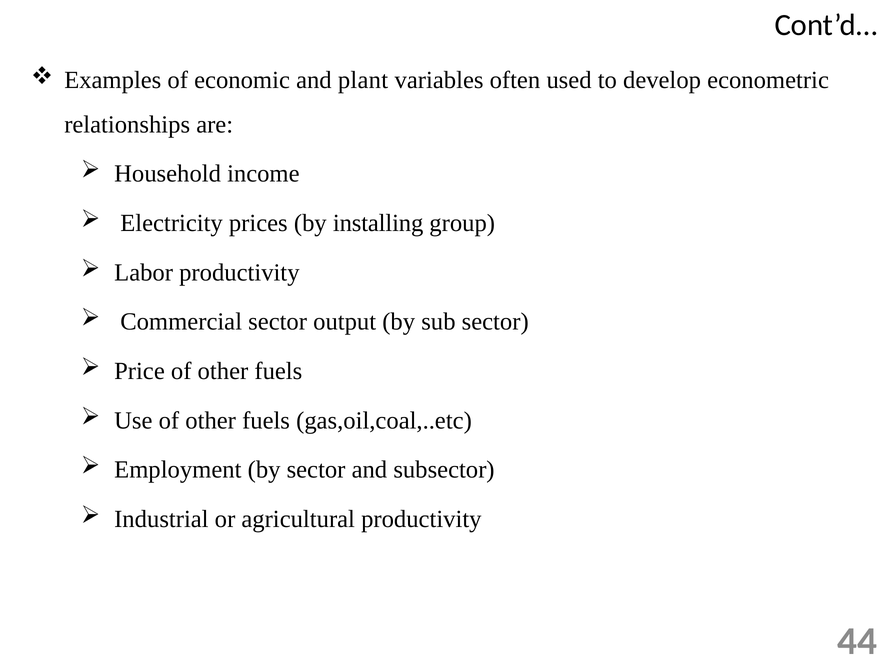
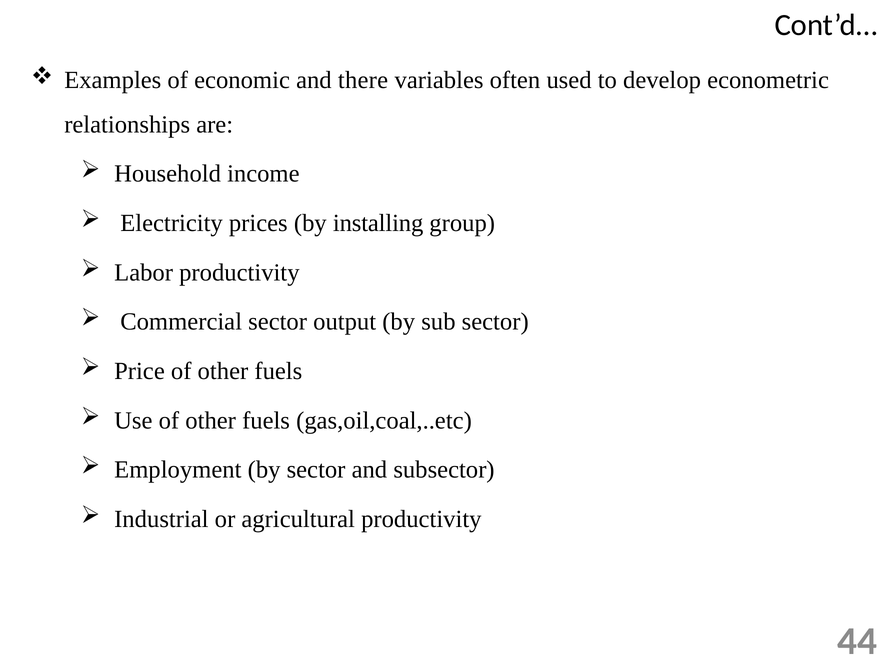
plant: plant -> there
